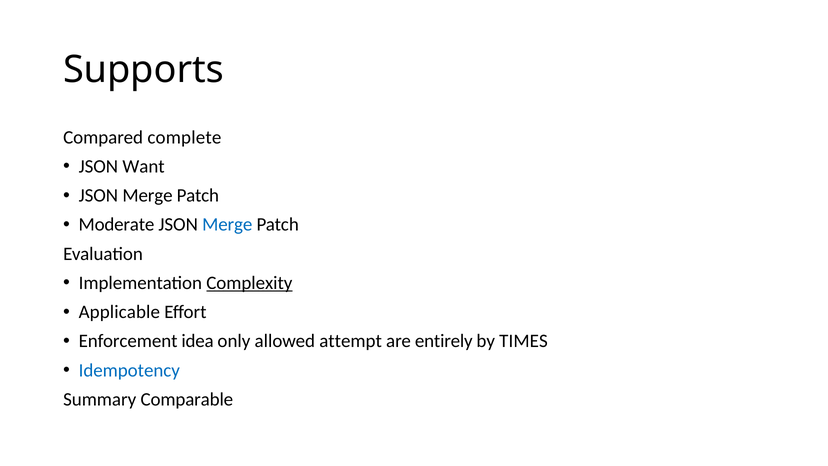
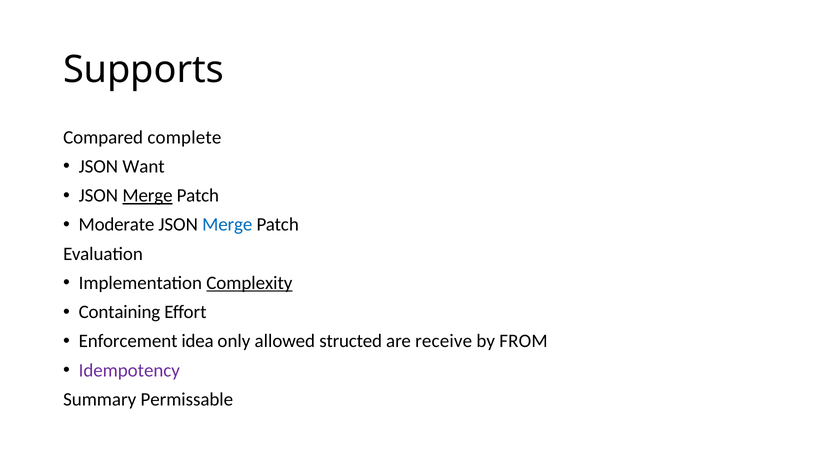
Merge at (147, 195) underline: none -> present
Applicable: Applicable -> Containing
attempt: attempt -> structed
entirely: entirely -> receive
TIMES: TIMES -> FROM
Idempotency colour: blue -> purple
Comparable: Comparable -> Permissable
